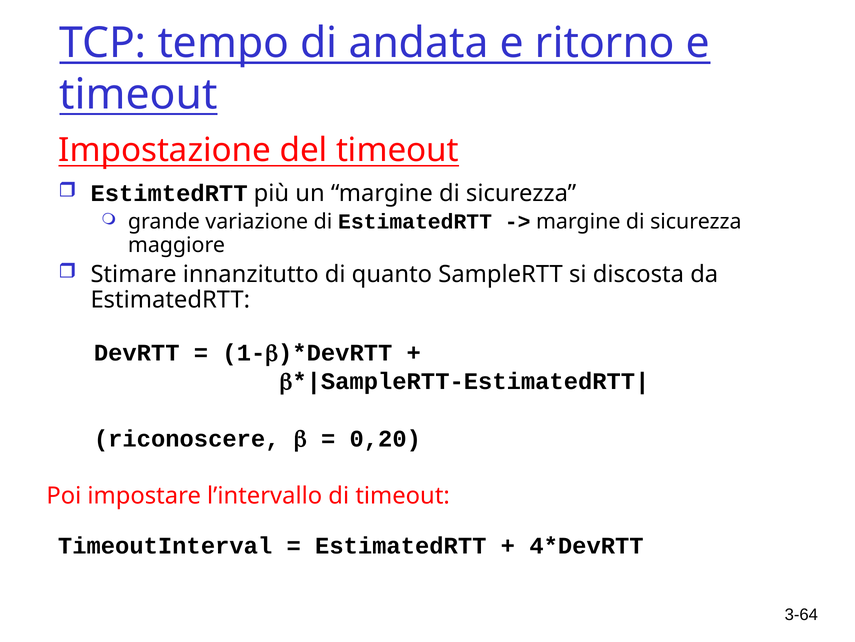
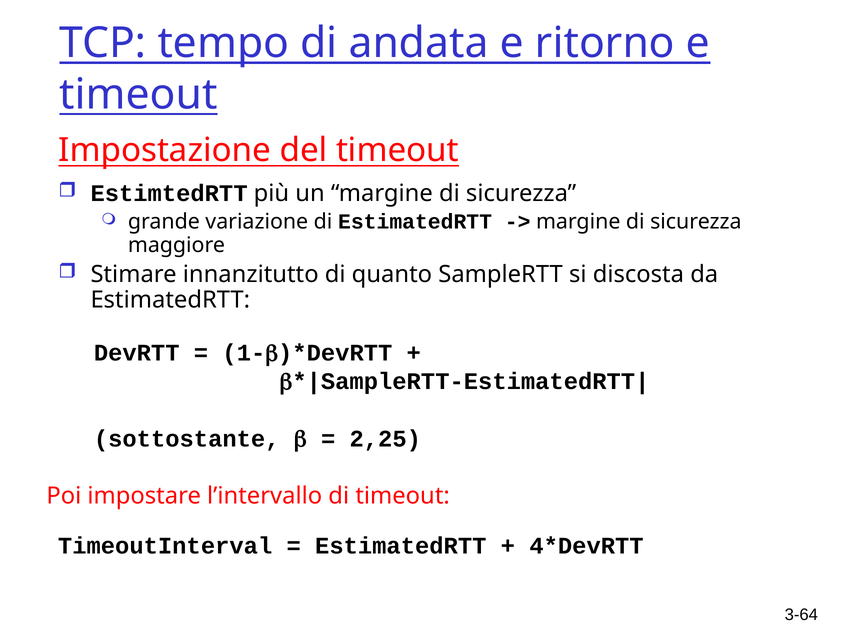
riconoscere: riconoscere -> sottostante
0,20: 0,20 -> 2,25
